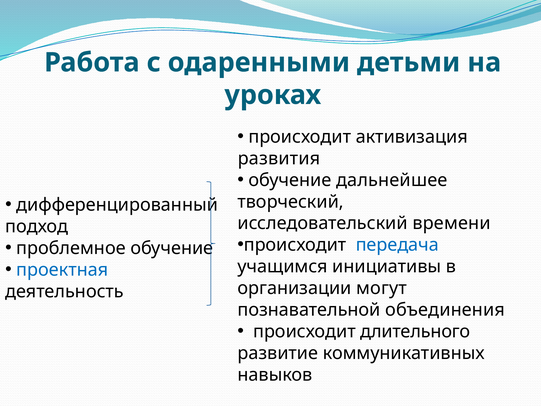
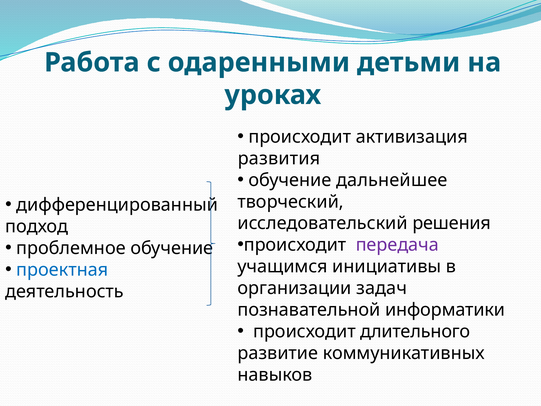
времени: времени -> решения
передача colour: blue -> purple
могут: могут -> задач
объединения: объединения -> информатики
